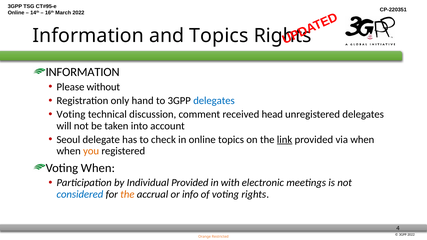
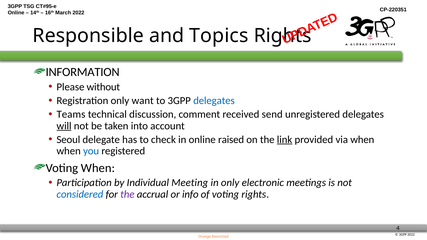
Information at (88, 36): Information -> Responsible
hand: hand -> want
Voting at (71, 114): Voting -> Teams
head: head -> send
will underline: none -> present
online topics: topics -> raised
you colour: orange -> blue
Individual Provided: Provided -> Meeting
in with: with -> only
the at (127, 194) colour: orange -> purple
